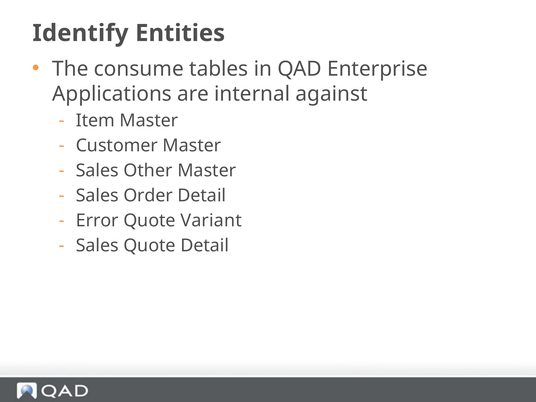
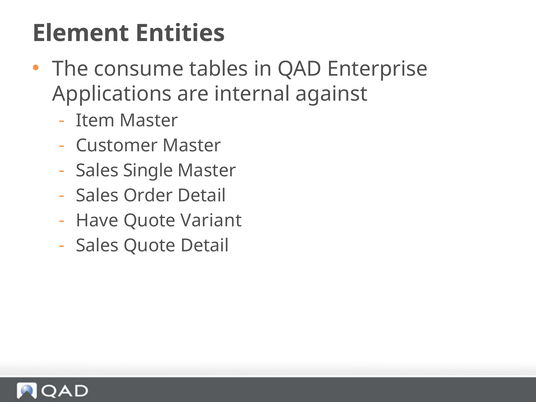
Identify: Identify -> Element
Other: Other -> Single
Error: Error -> Have
